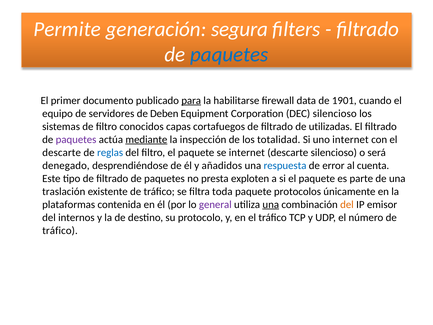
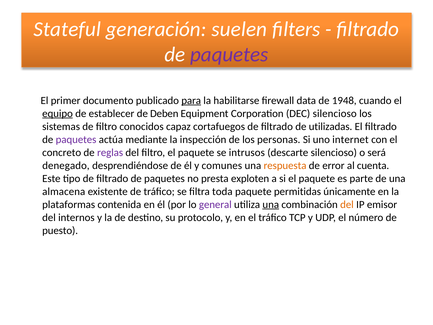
Permite: Permite -> Stateful
segura: segura -> suelen
paquetes at (229, 55) colour: blue -> purple
1901: 1901 -> 1948
equipo underline: none -> present
servidores: servidores -> establecer
capas: capas -> capaz
mediante underline: present -> none
totalidad: totalidad -> personas
descarte at (62, 152): descarte -> concreto
reglas colour: blue -> purple
se internet: internet -> intrusos
añadidos: añadidos -> comunes
respuesta colour: blue -> orange
traslación: traslación -> almacena
protocolos: protocolos -> permitidas
tráfico at (60, 230): tráfico -> puesto
